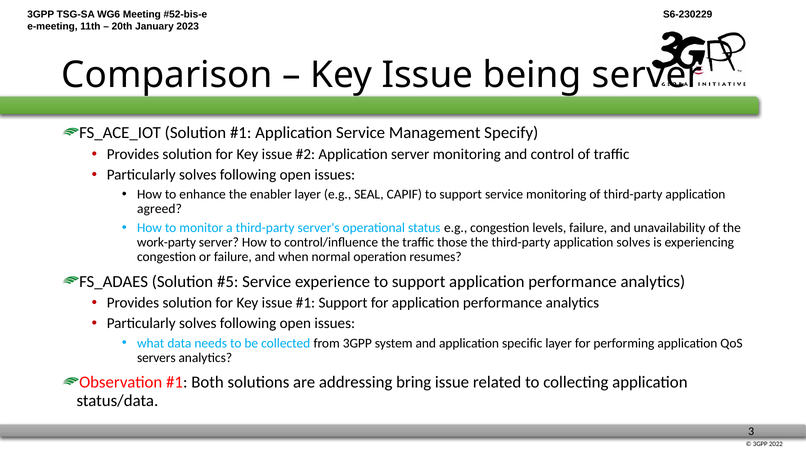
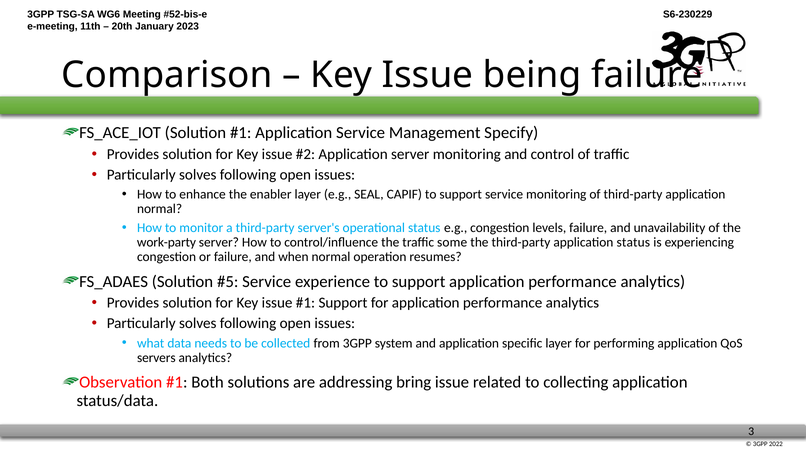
being server: server -> failure
agreed at (159, 209): agreed -> normal
those: those -> some
application solves: solves -> status
